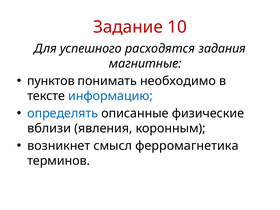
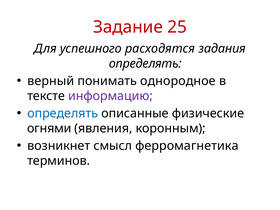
10: 10 -> 25
магнитные at (145, 64): магнитные -> определять
пунктов: пунктов -> верный
необходимо: необходимо -> однородное
информацию colour: blue -> purple
вблизи: вблизи -> огнями
